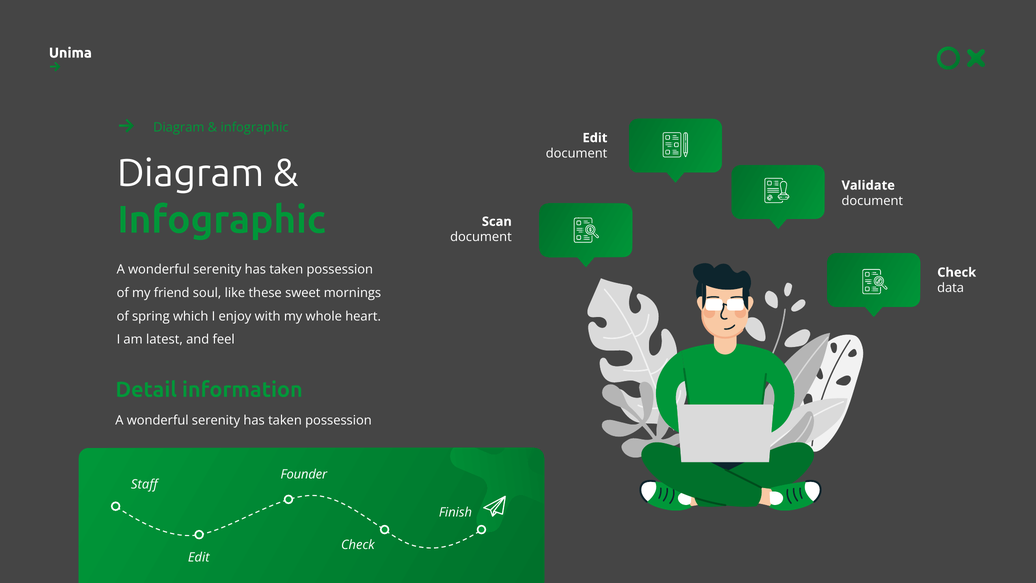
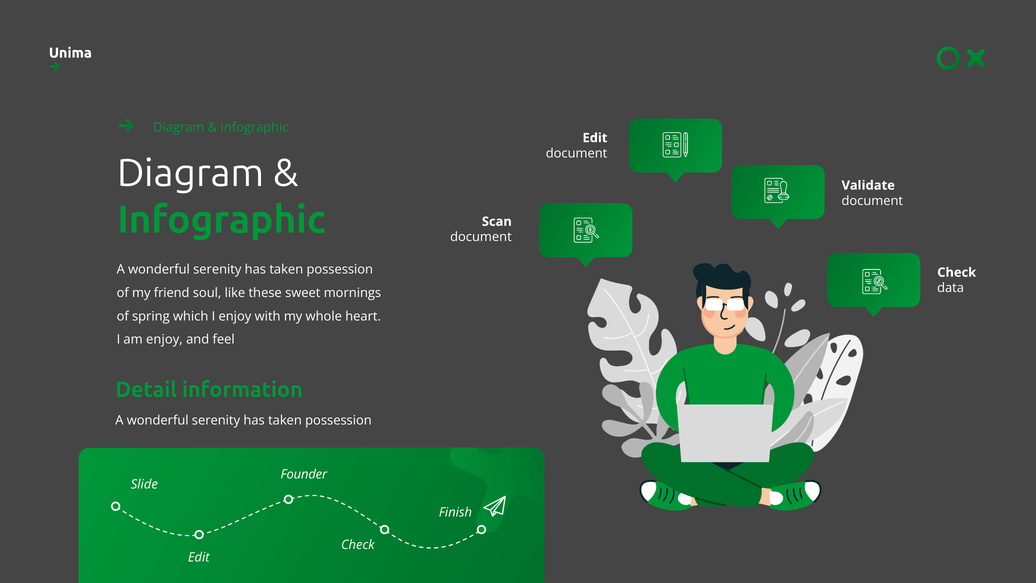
am latest: latest -> enjoy
Staff: Staff -> Slide
